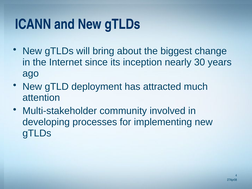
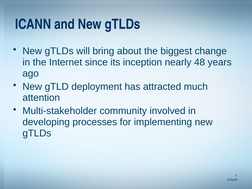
30: 30 -> 48
